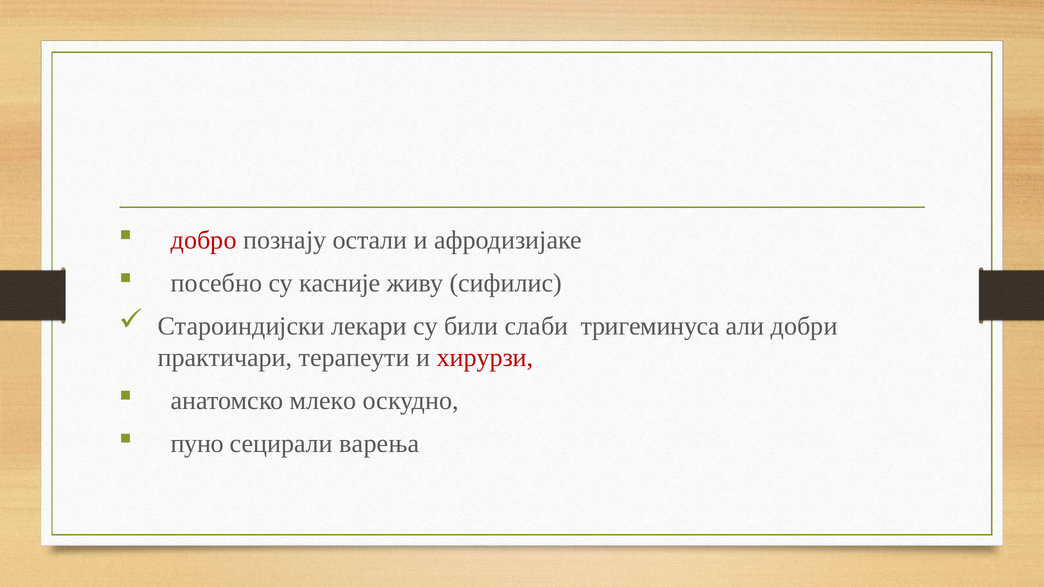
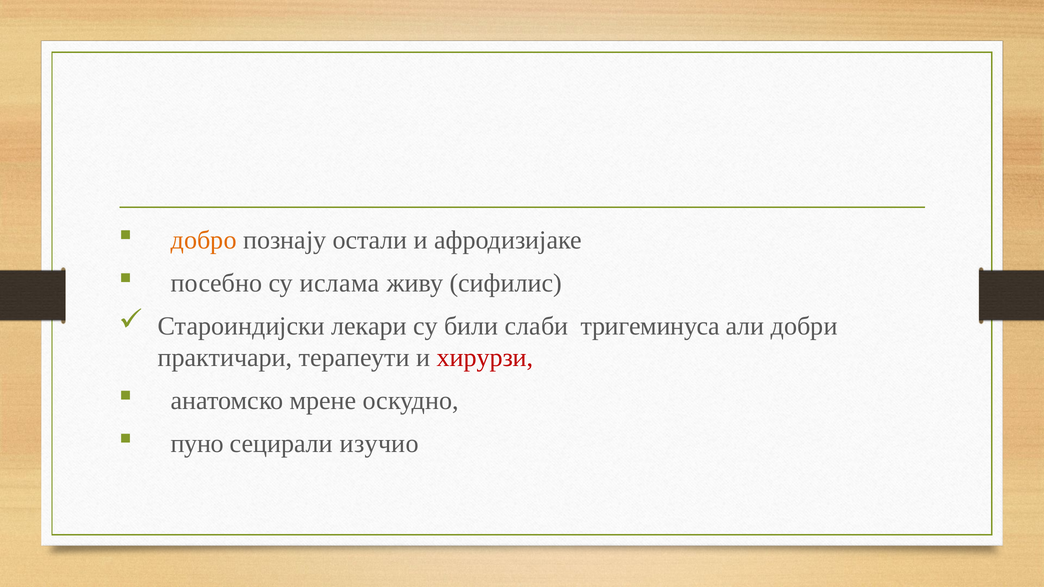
добро colour: red -> orange
касније: касније -> ислама
млеко: млеко -> мрене
варења: варења -> изучио
